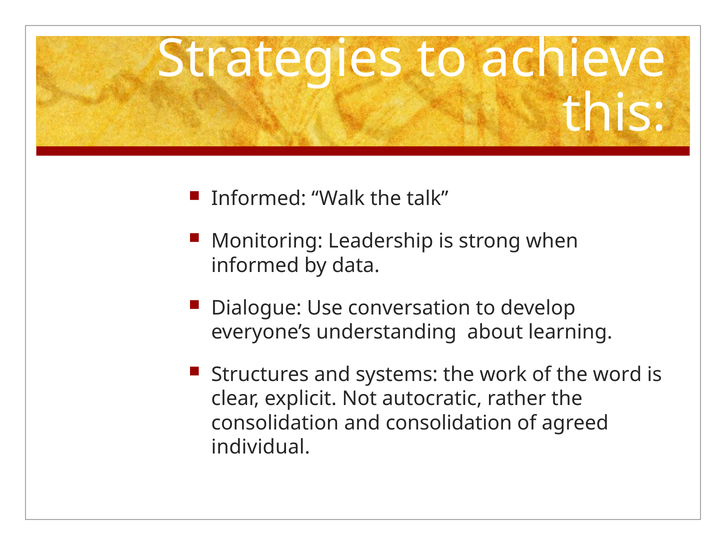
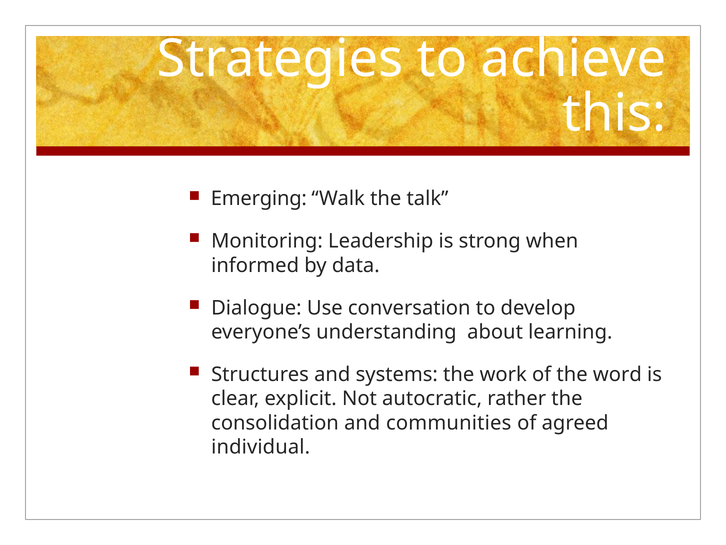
Informed at (259, 199): Informed -> Emerging
and consolidation: consolidation -> communities
